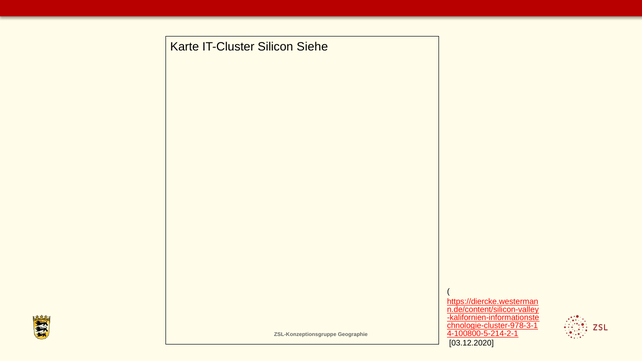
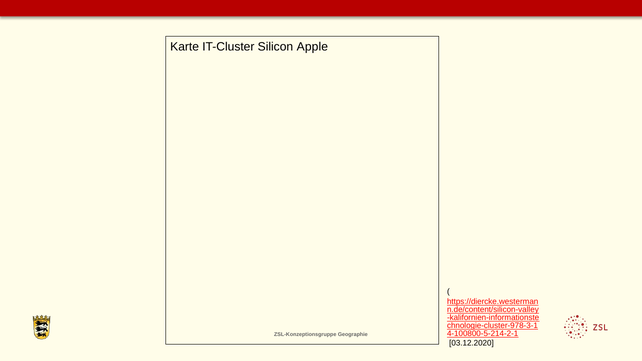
Siehe: Siehe -> Apple
